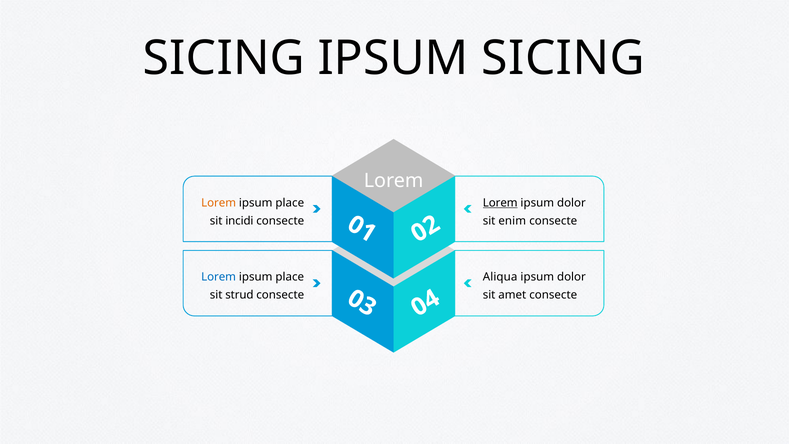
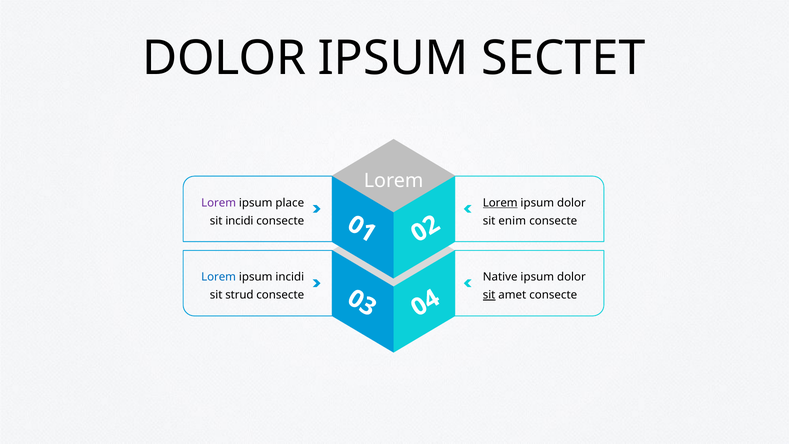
SICING at (224, 58): SICING -> DOLOR
IPSUM SICING: SICING -> SECTET
Lorem at (219, 203) colour: orange -> purple
place at (290, 277): place -> incidi
Aliqua: Aliqua -> Native
sit at (489, 295) underline: none -> present
